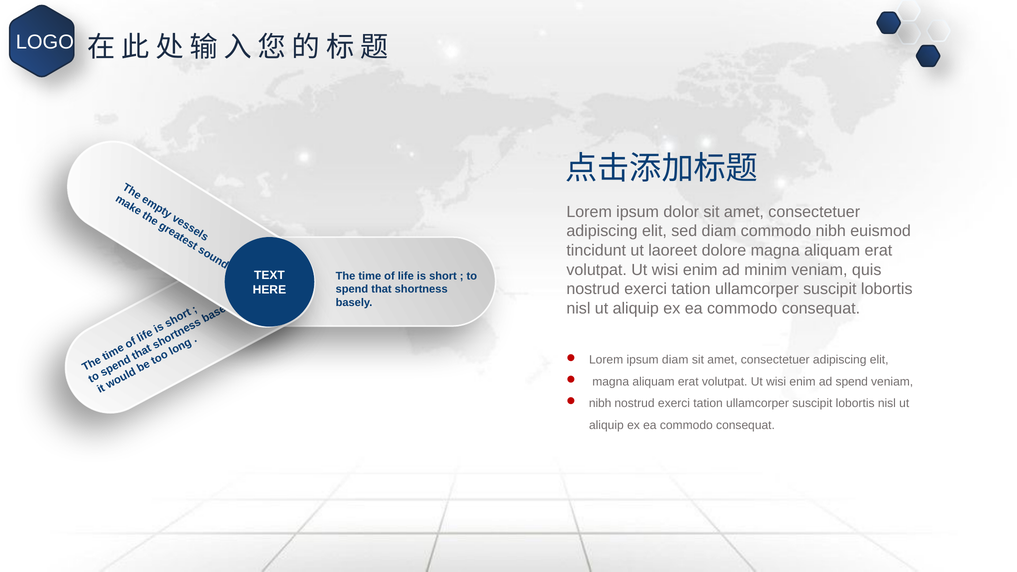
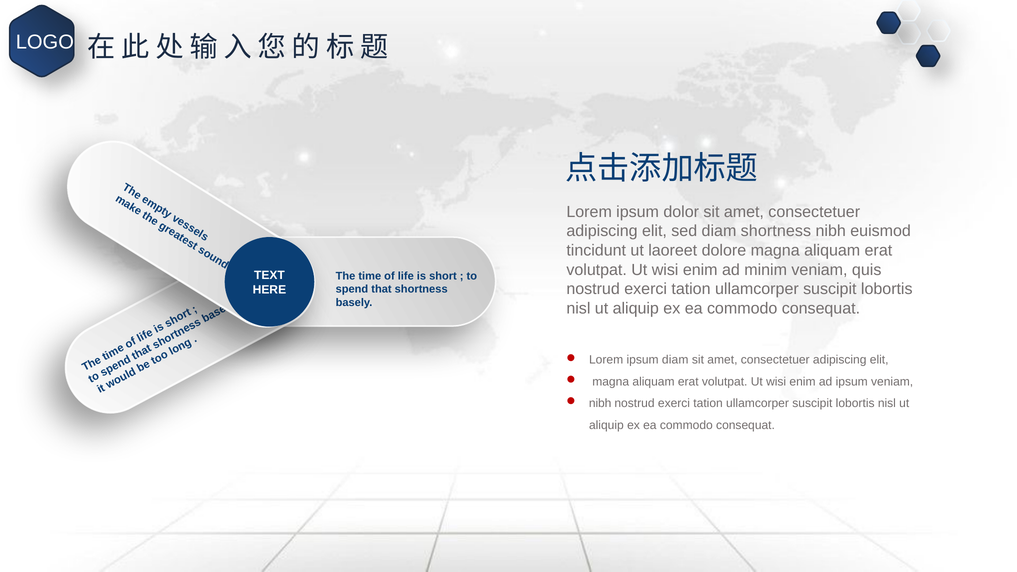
diam commodo: commodo -> shortness
ad spend: spend -> ipsum
